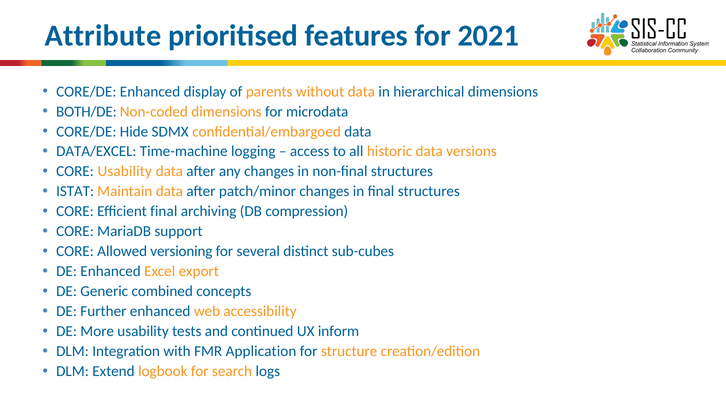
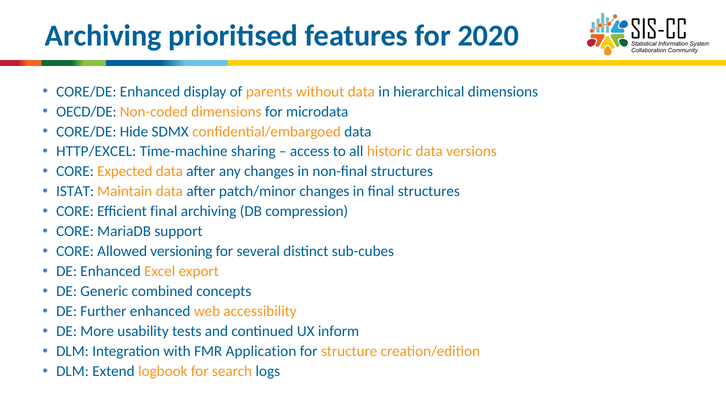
Attribute at (103, 36): Attribute -> Archiving
2021: 2021 -> 2020
BOTH/DE: BOTH/DE -> OECD/DE
DATA/EXCEL: DATA/EXCEL -> HTTP/EXCEL
logging: logging -> sharing
CORE Usability: Usability -> Expected
